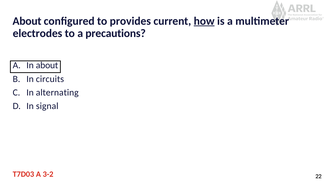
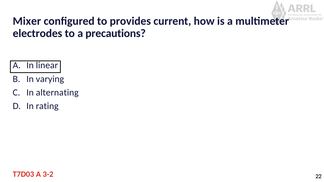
About at (27, 21): About -> Mixer
how underline: present -> none
In about: about -> linear
circuits: circuits -> varying
signal: signal -> rating
